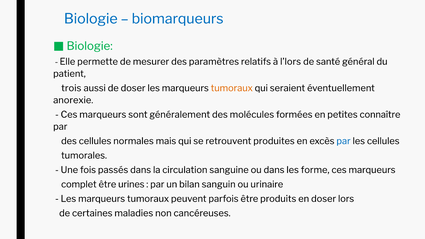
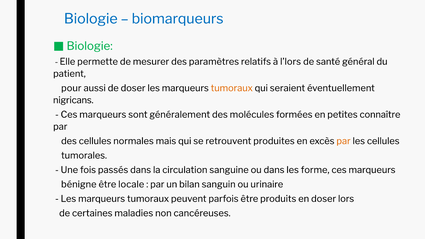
trois: trois -> pour
anorexie: anorexie -> nigricans
par at (344, 141) colour: blue -> orange
complet: complet -> bénigne
urines: urines -> locale
